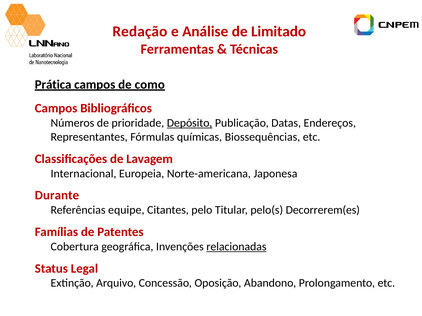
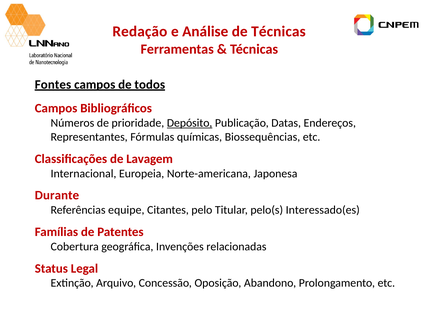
de Limitado: Limitado -> Técnicas
Prática: Prática -> Fontes
como: como -> todos
Decorrerem(es: Decorrerem(es -> Interessado(es
relacionadas underline: present -> none
